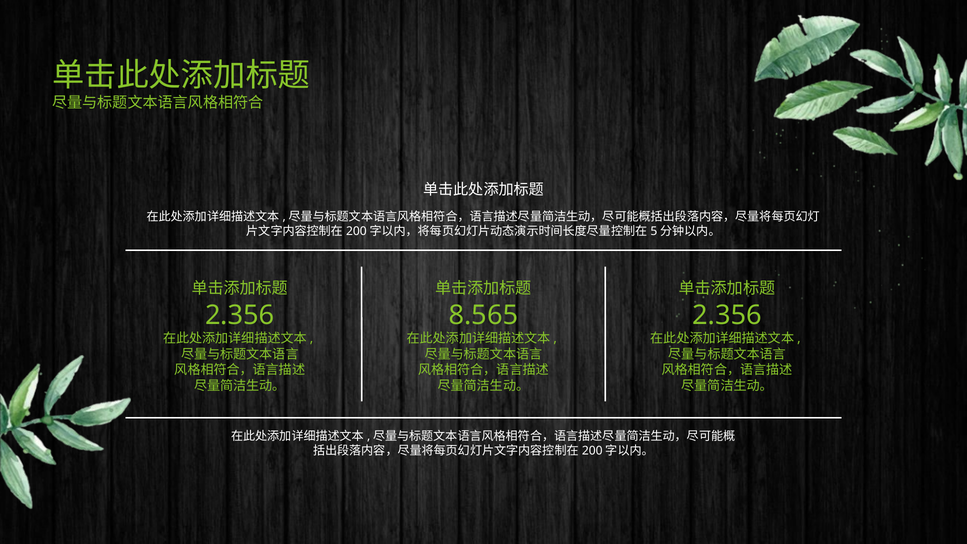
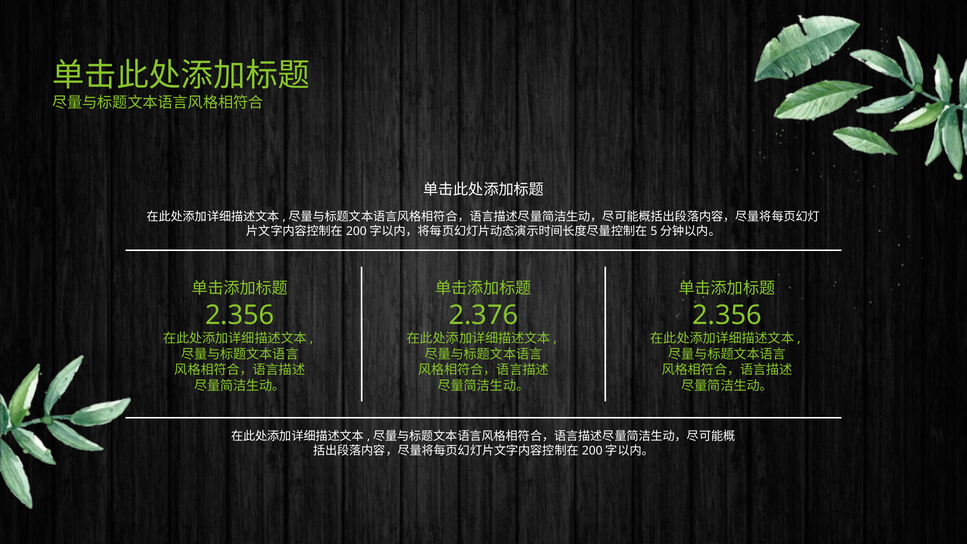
8.565: 8.565 -> 2.376
